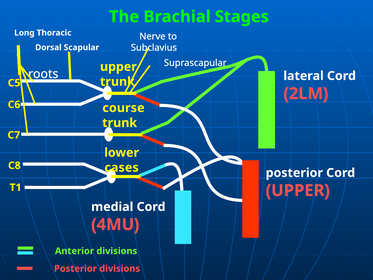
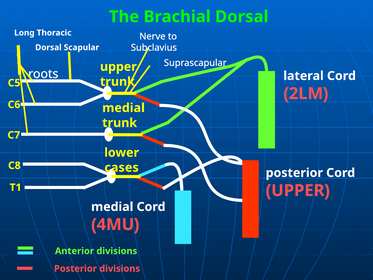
Brachial Stages: Stages -> Dorsal
course at (123, 108): course -> medial
